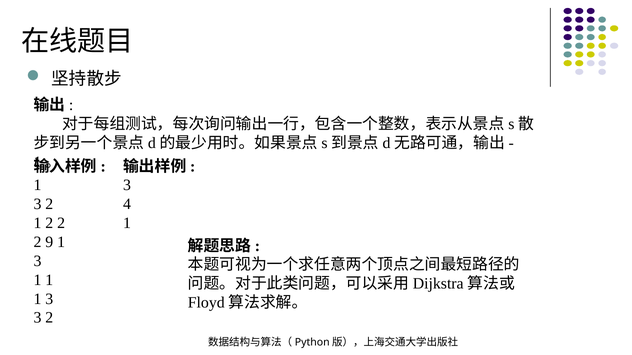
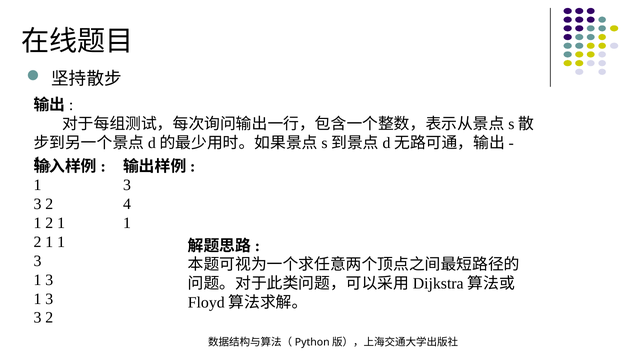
2 at (61, 223): 2 -> 1
9 at (49, 242): 9 -> 1
1 at (49, 280): 1 -> 3
